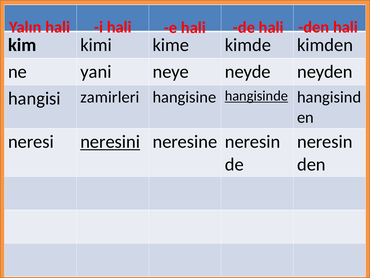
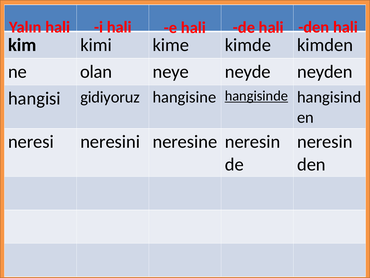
yani: yani -> olan
zamirleri: zamirleri -> gidiyoruz
neresini underline: present -> none
